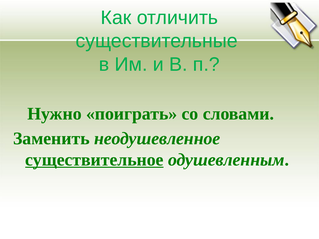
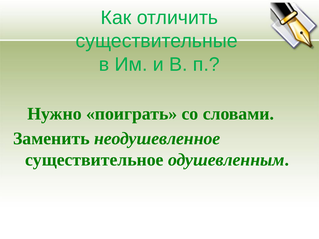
существительное underline: present -> none
